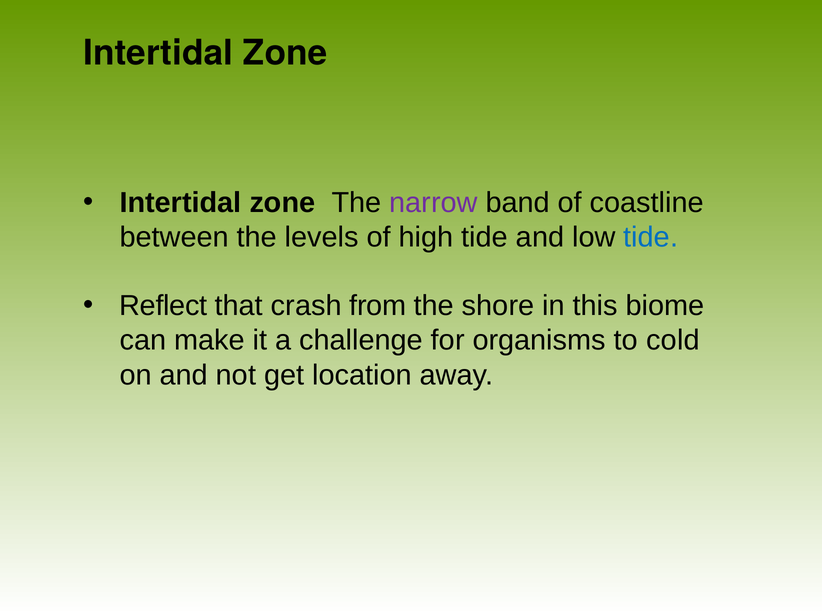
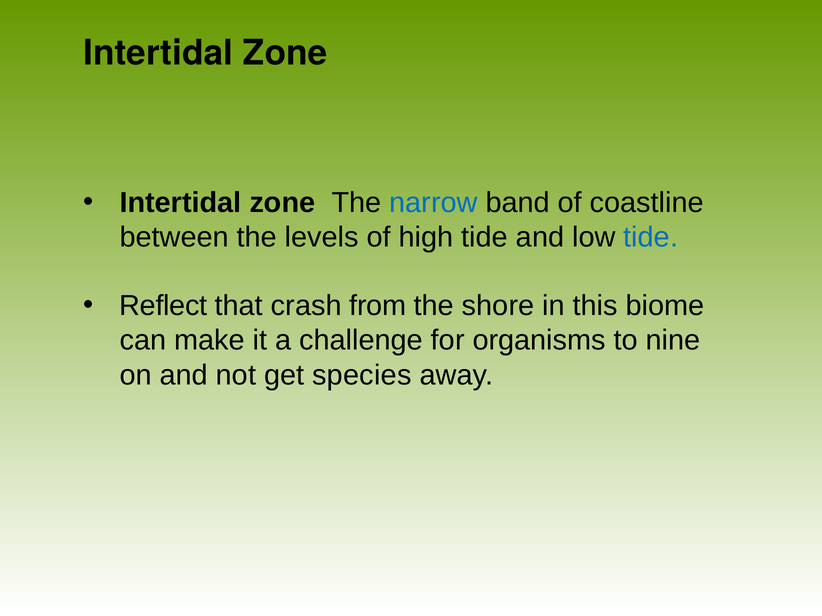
narrow colour: purple -> blue
cold: cold -> nine
location: location -> species
